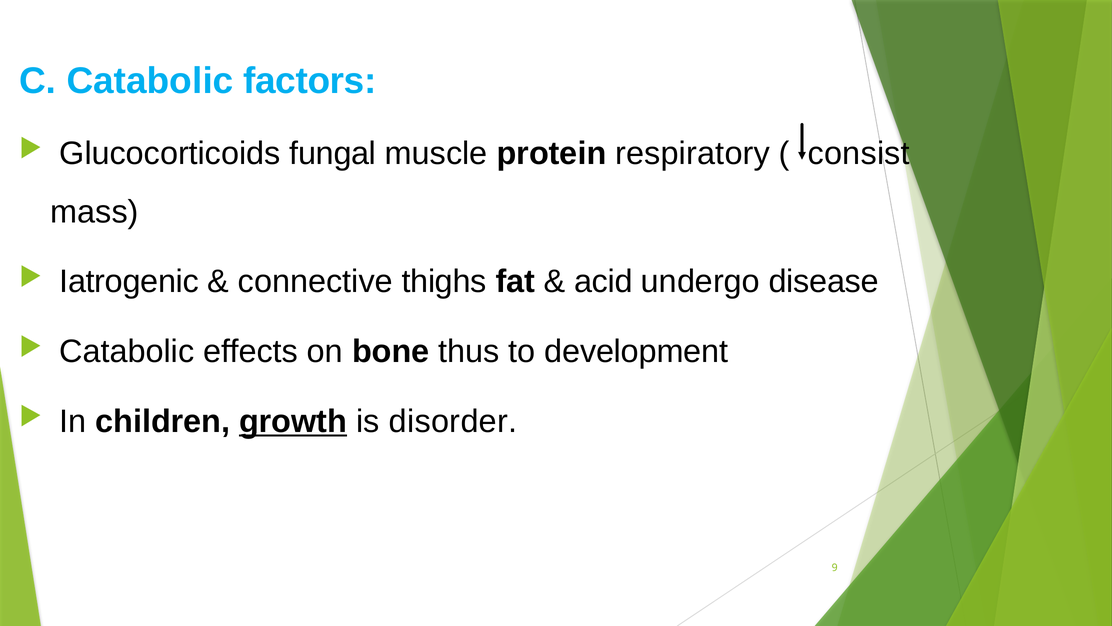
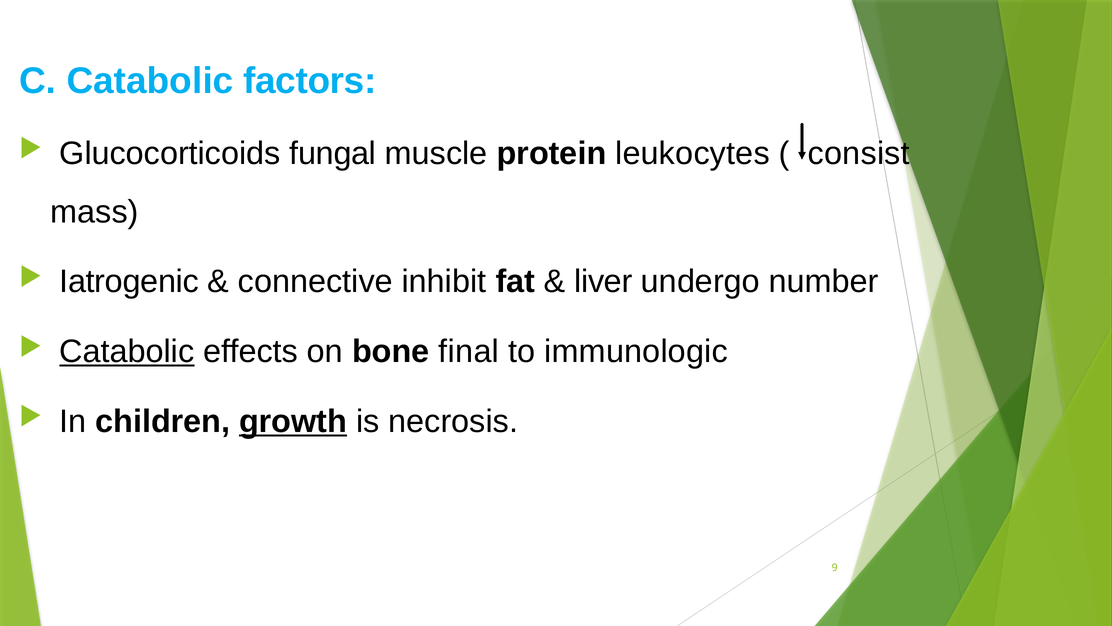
respiratory: respiratory -> leukocytes
thighs: thighs -> inhibit
acid: acid -> liver
disease: disease -> number
Catabolic at (127, 351) underline: none -> present
thus: thus -> final
development: development -> immunologic
disorder: disorder -> necrosis
